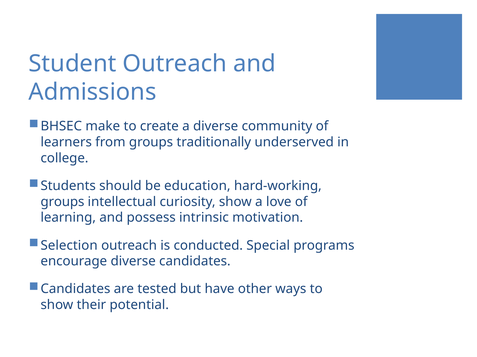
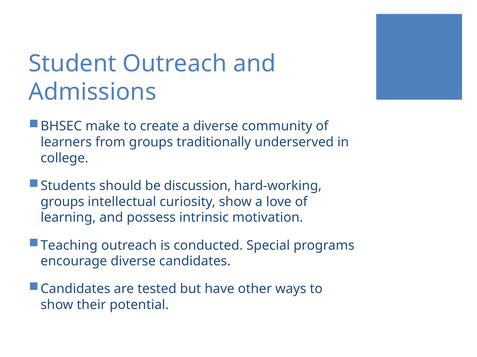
education: education -> discussion
Selection: Selection -> Teaching
